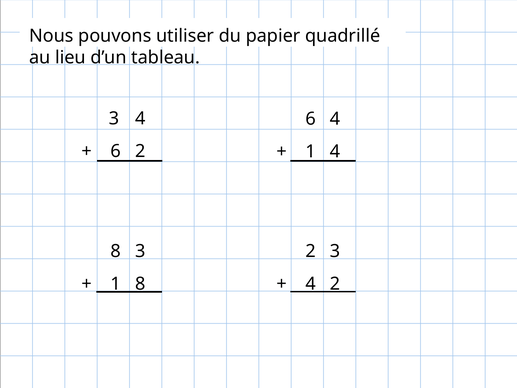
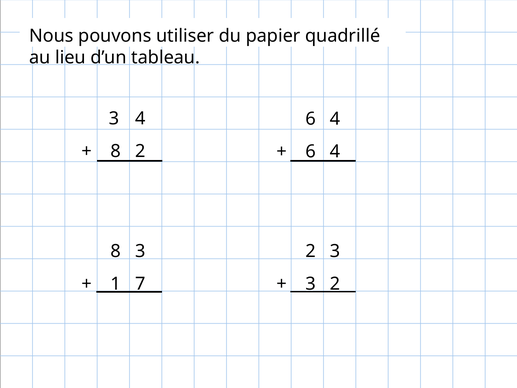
6 at (116, 151): 6 -> 8
1 at (311, 151): 1 -> 6
1 8: 8 -> 7
4 at (311, 284): 4 -> 3
